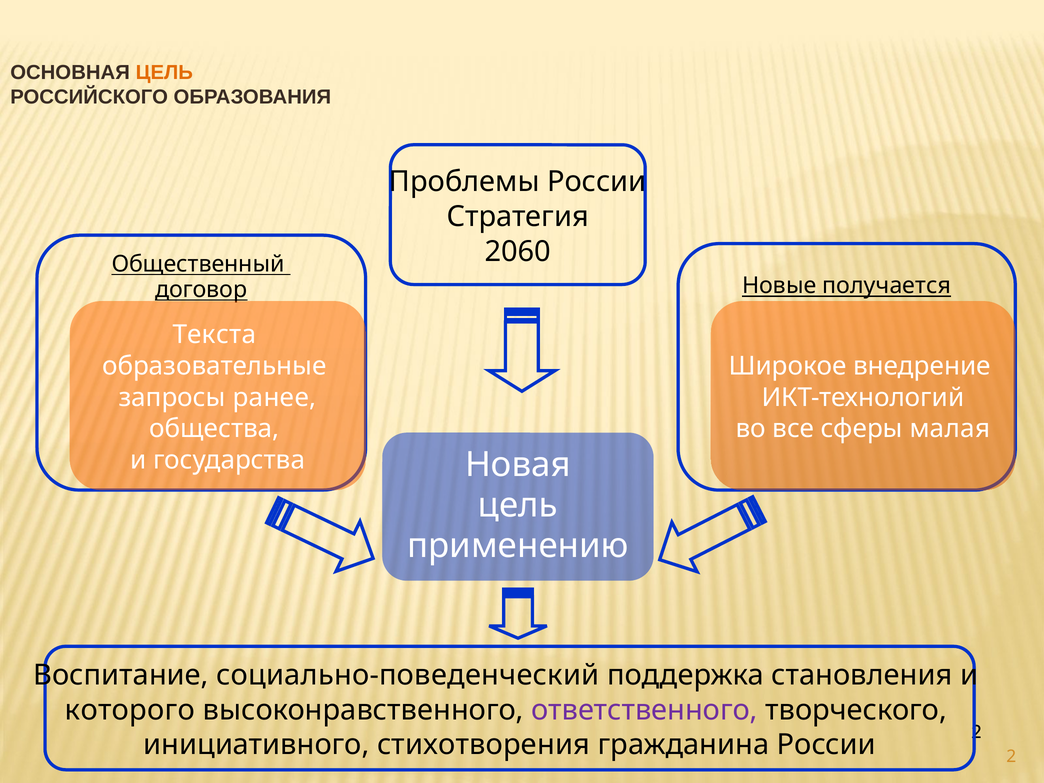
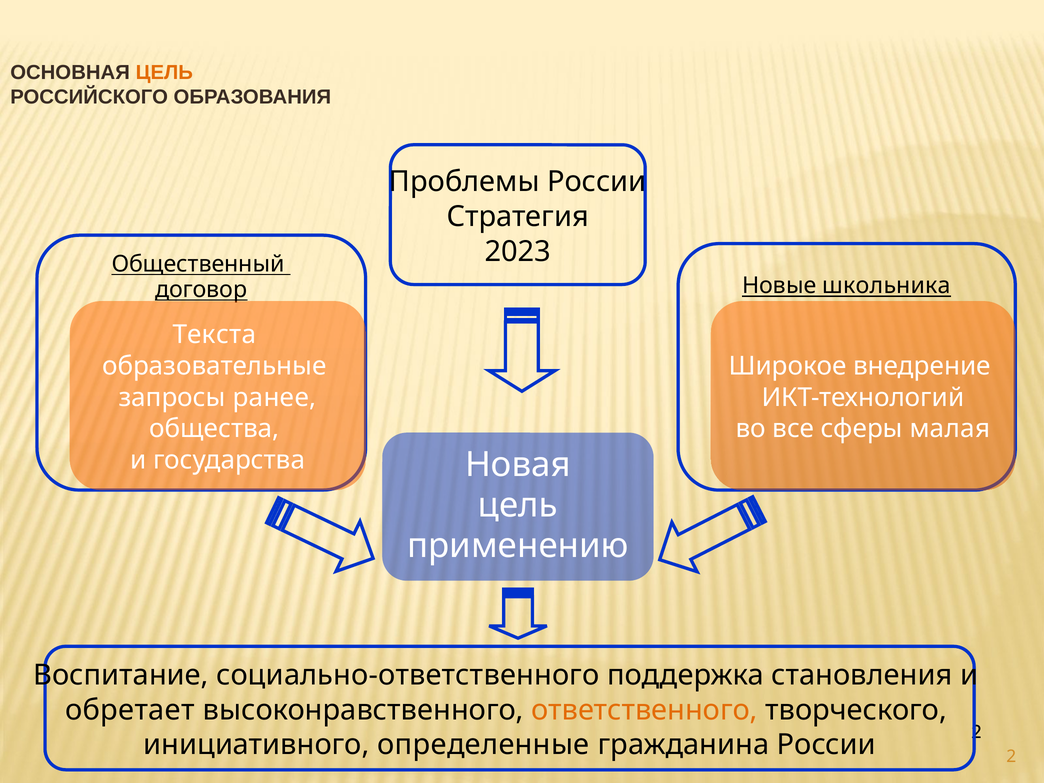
2060: 2060 -> 2023
получается: получается -> школьника
социально-поведенческий: социально-поведенческий -> социально-ответственного
которого: которого -> обретает
ответственного colour: purple -> orange
стихотворения: стихотворения -> определенные
